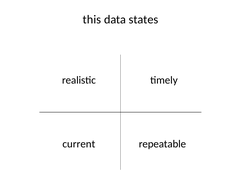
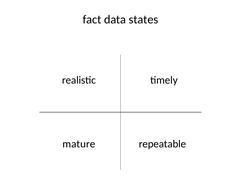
this: this -> fact
current: current -> mature
